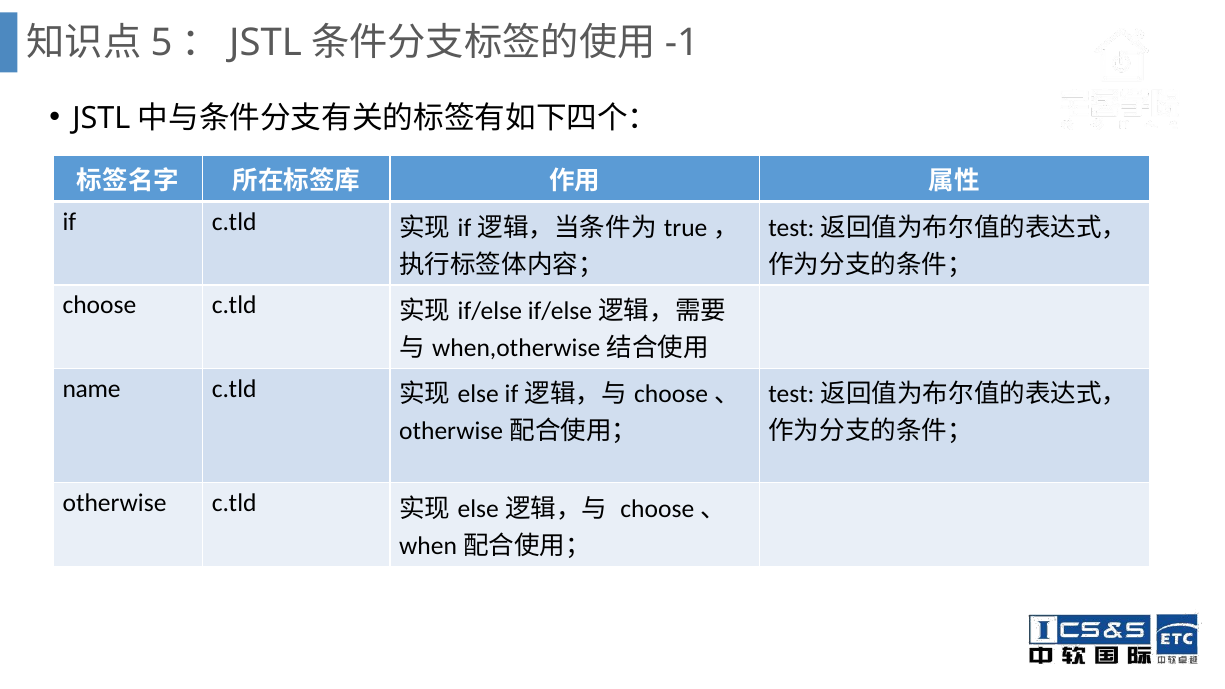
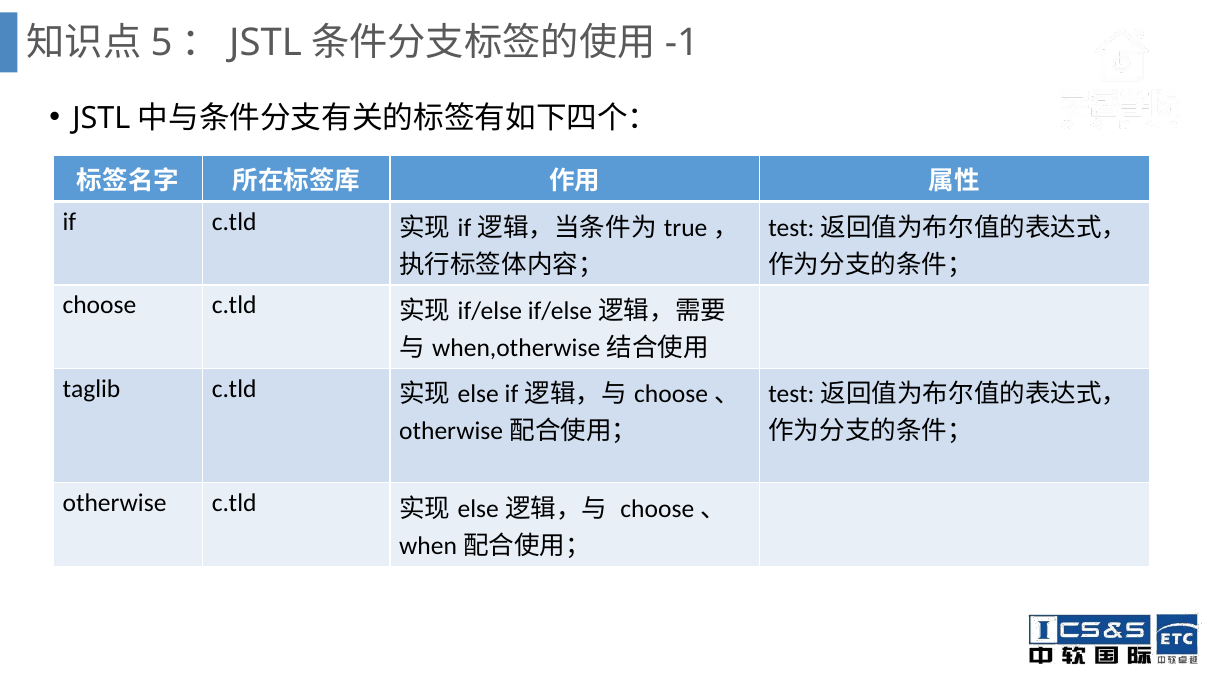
name: name -> taglib
